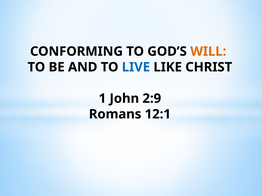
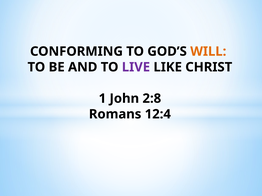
LIVE colour: blue -> purple
2:9: 2:9 -> 2:8
12:1: 12:1 -> 12:4
